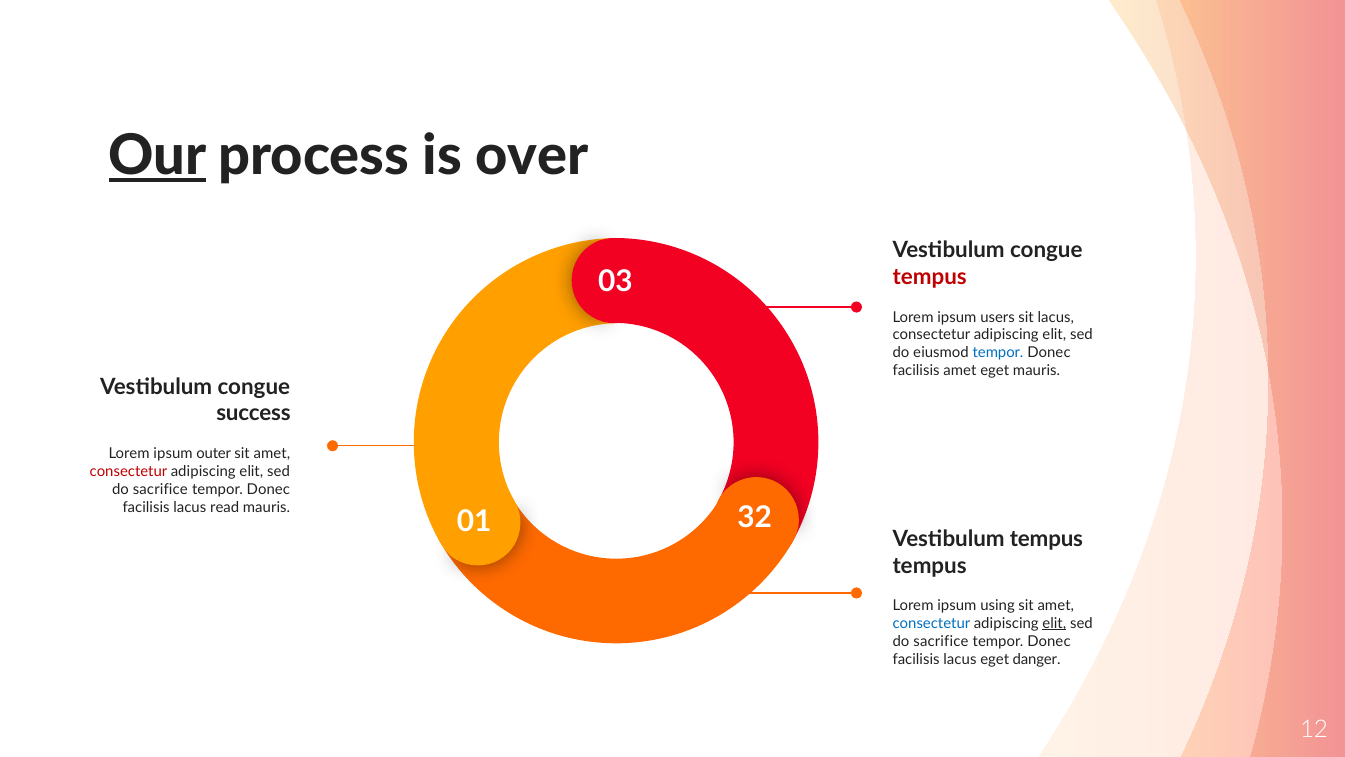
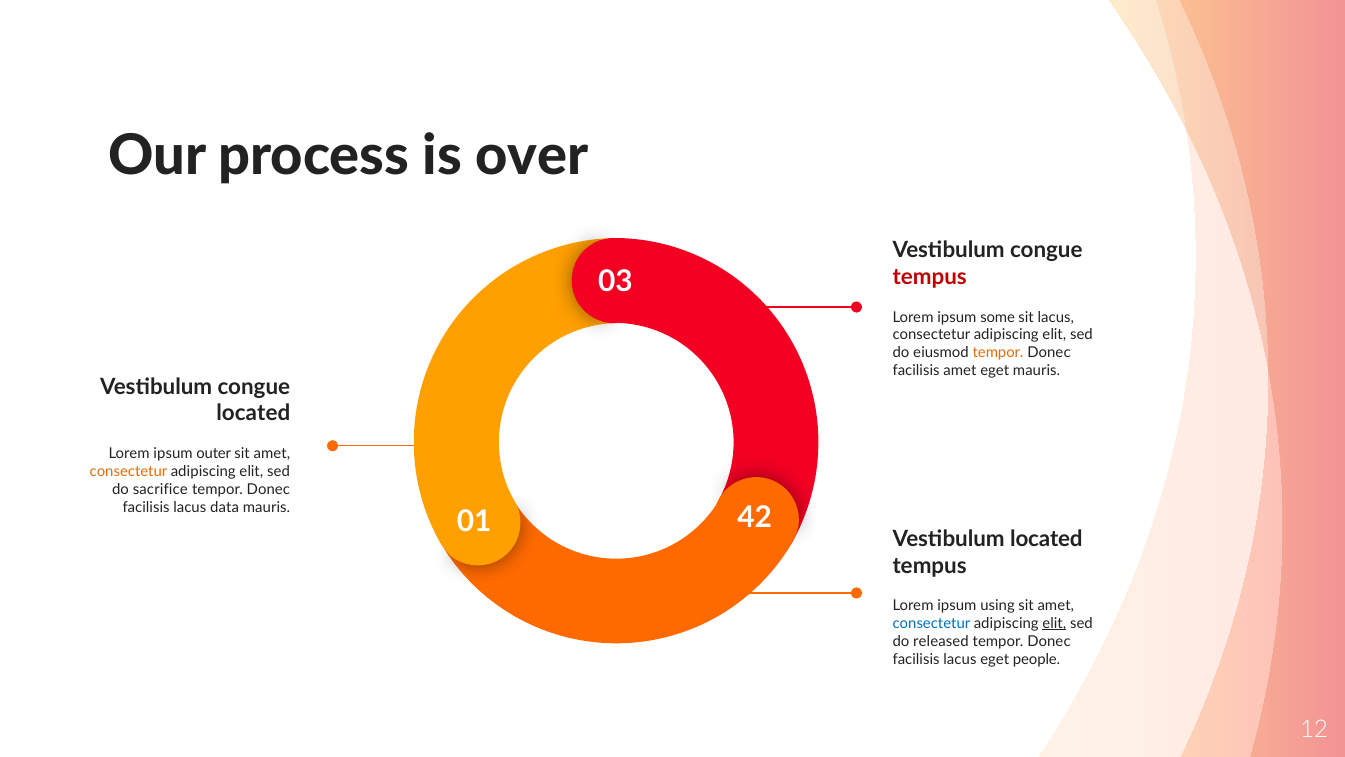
Our underline: present -> none
users: users -> some
tempor at (998, 353) colour: blue -> orange
success at (253, 413): success -> located
consectetur at (128, 471) colour: red -> orange
read: read -> data
32: 32 -> 42
Vestibulum tempus: tempus -> located
sacrifice at (941, 641): sacrifice -> released
danger: danger -> people
